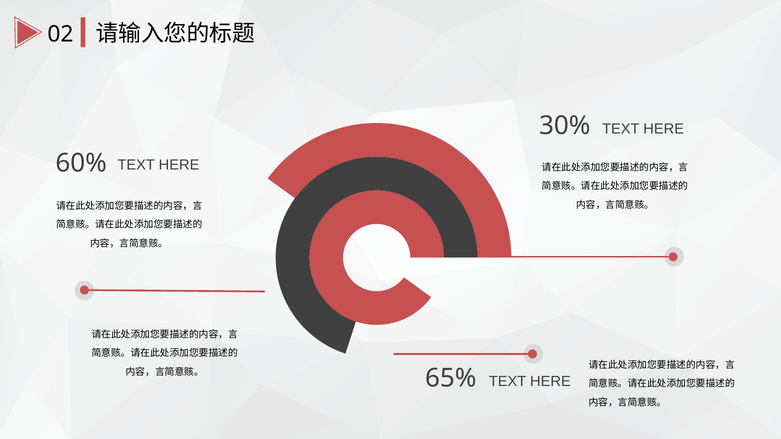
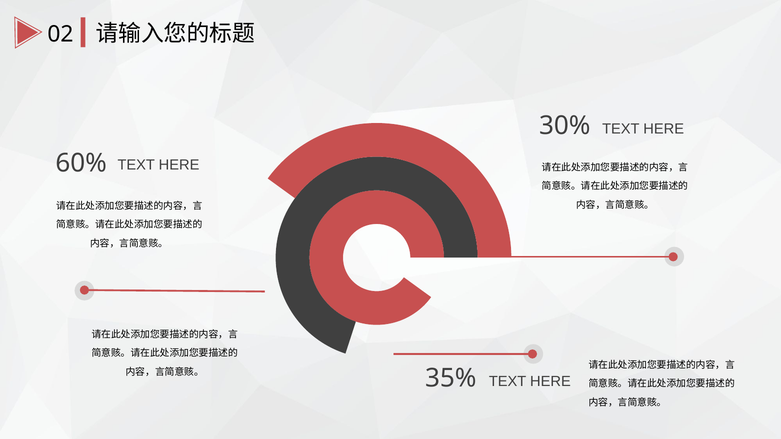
65%: 65% -> 35%
